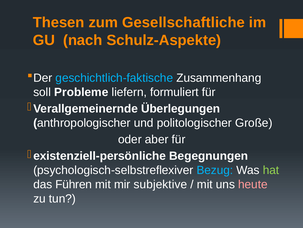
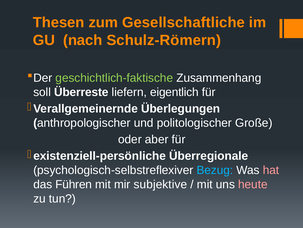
Schulz-Aspekte: Schulz-Aspekte -> Schulz-Römern
geschichtlich-faktische colour: light blue -> light green
Probleme: Probleme -> Überreste
formuliert: formuliert -> eigentlich
Begegnungen: Begegnungen -> Überregionale
hat colour: light green -> pink
